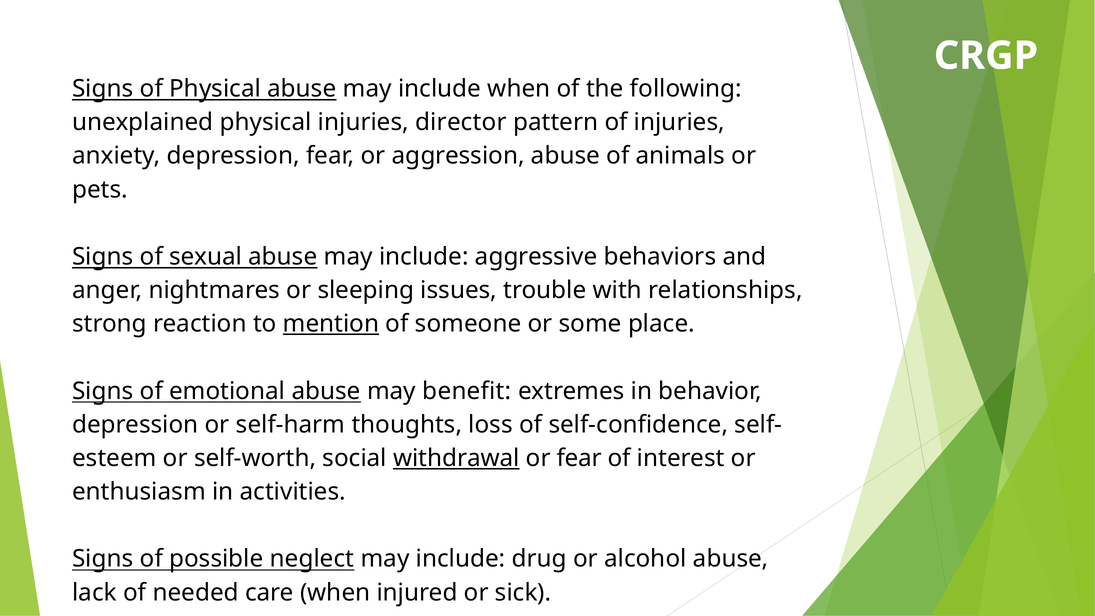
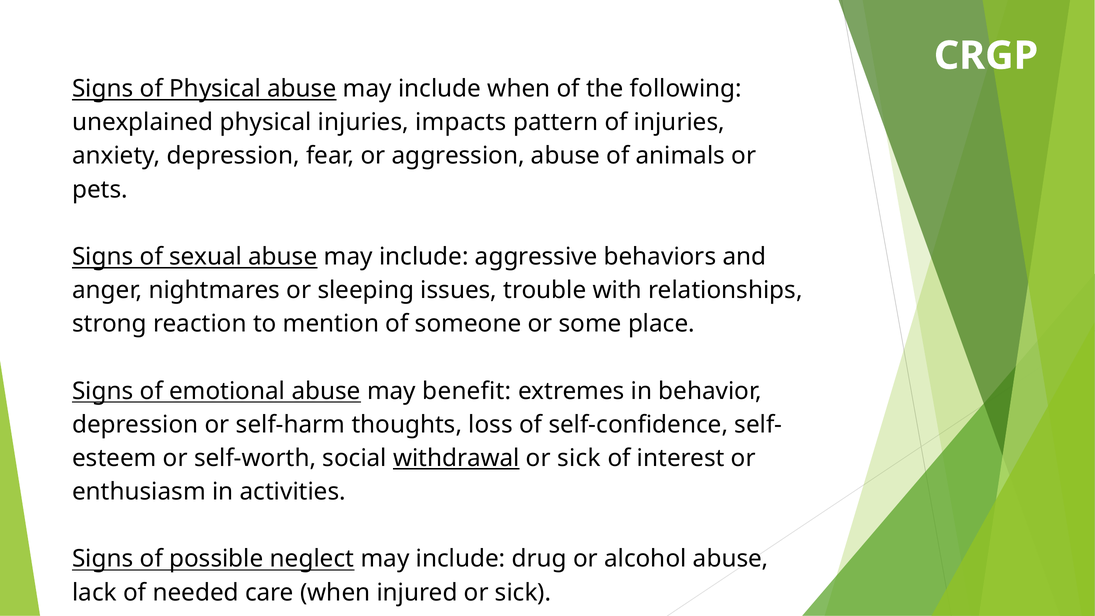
director: director -> impacts
mention underline: present -> none
fear at (579, 458): fear -> sick
